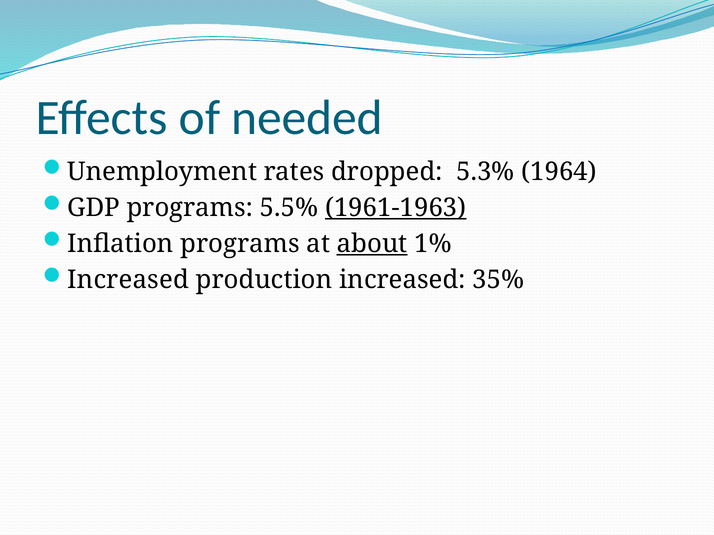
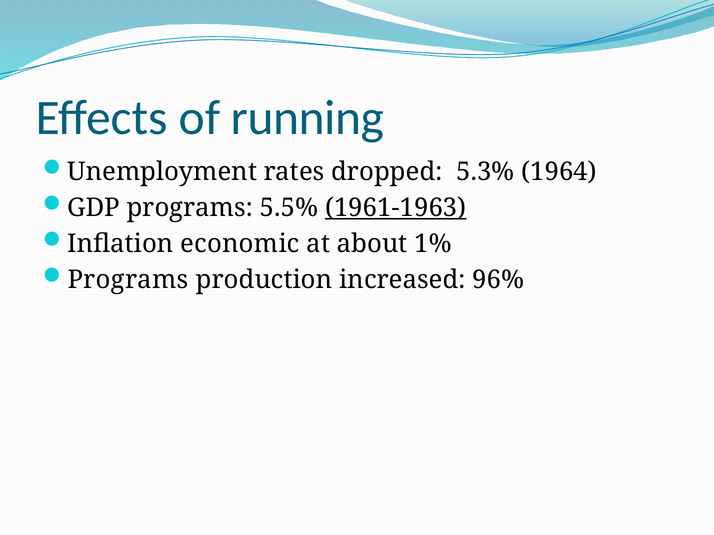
needed: needed -> running
Inflation programs: programs -> economic
about underline: present -> none
Increased at (128, 280): Increased -> Programs
35%: 35% -> 96%
